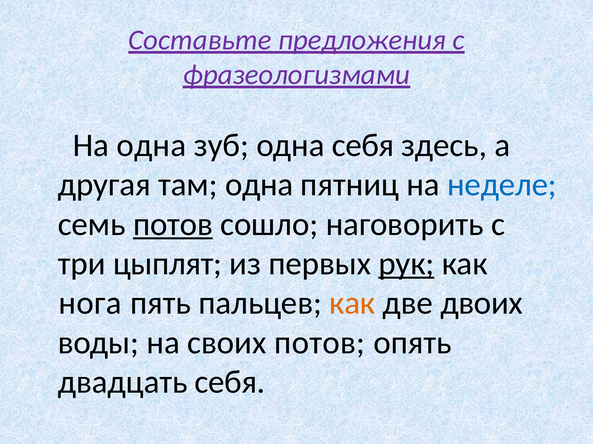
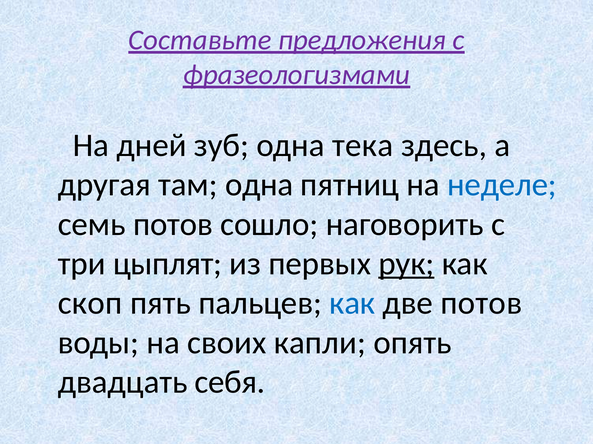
На одна: одна -> дней
одна себя: себя -> тека
потов at (173, 225) underline: present -> none
нога: нога -> скоп
как at (352, 304) colour: orange -> blue
две двоих: двоих -> потов
своих потов: потов -> капли
